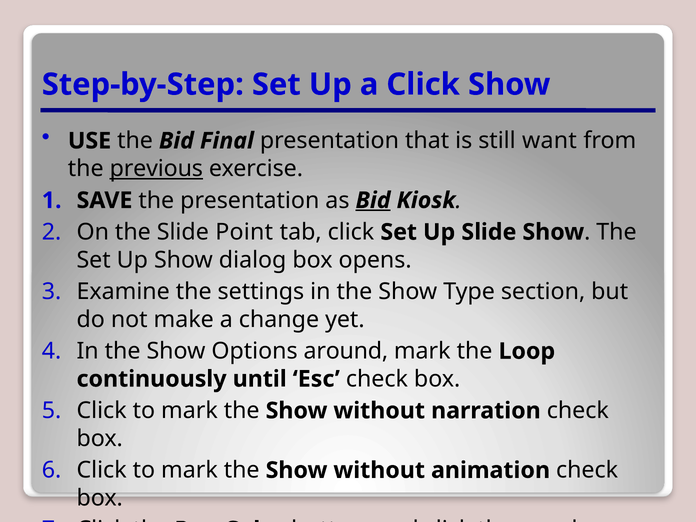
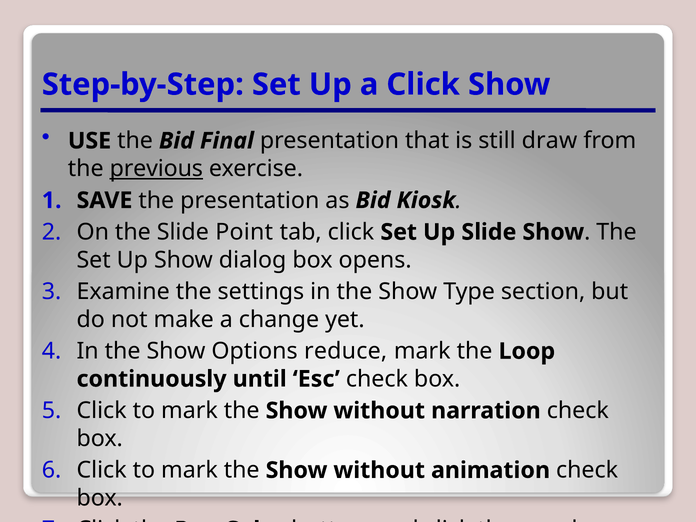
want: want -> draw
Bid at (373, 200) underline: present -> none
around: around -> reduce
